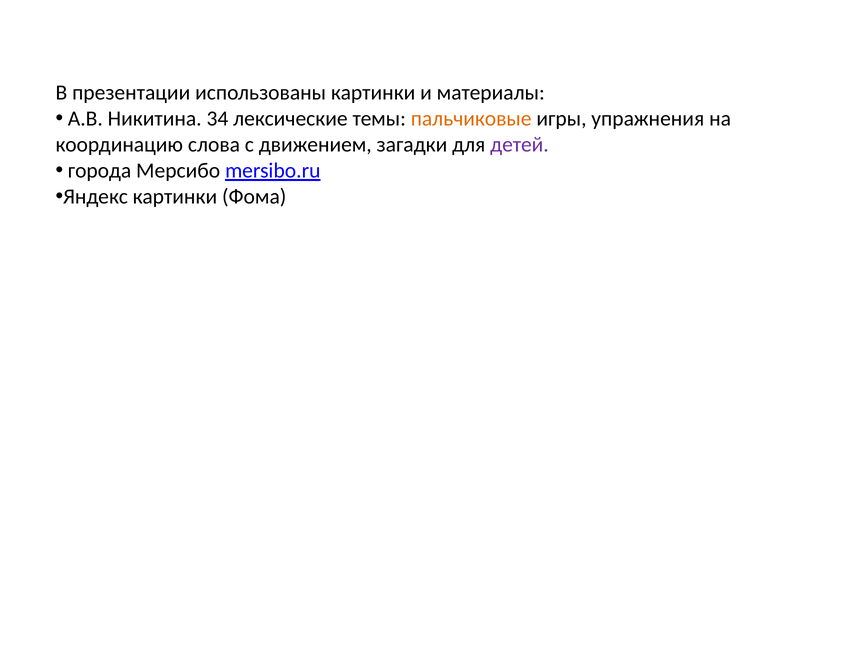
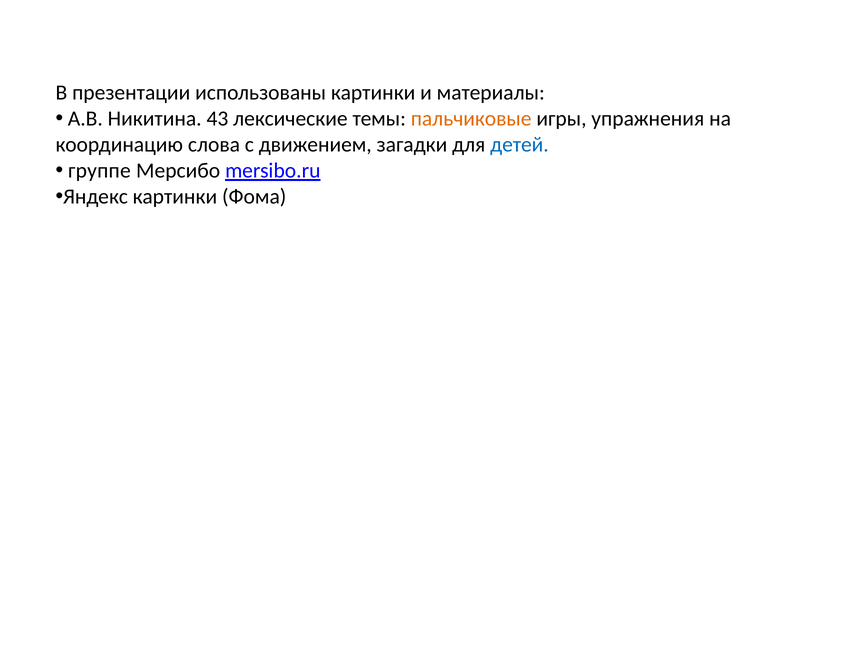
34: 34 -> 43
детей colour: purple -> blue
города: города -> группе
